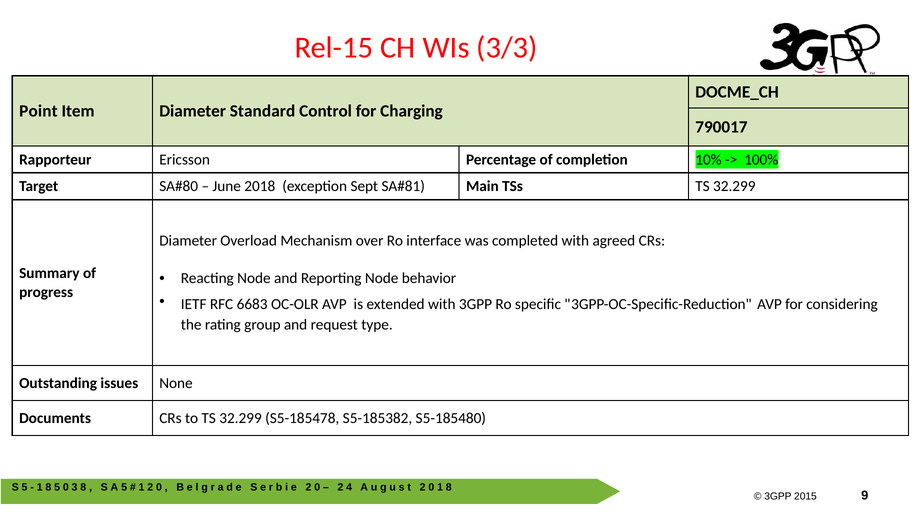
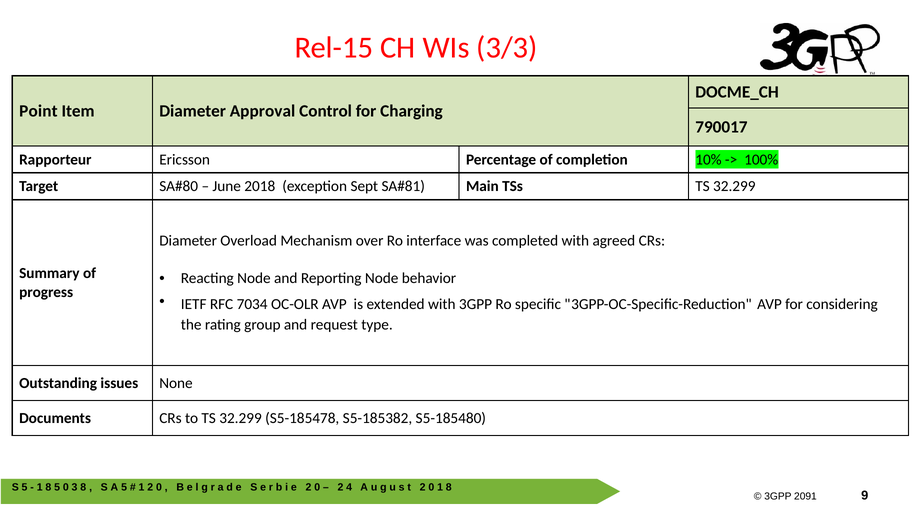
Standard: Standard -> Approval
6683: 6683 -> 7034
2015: 2015 -> 2091
